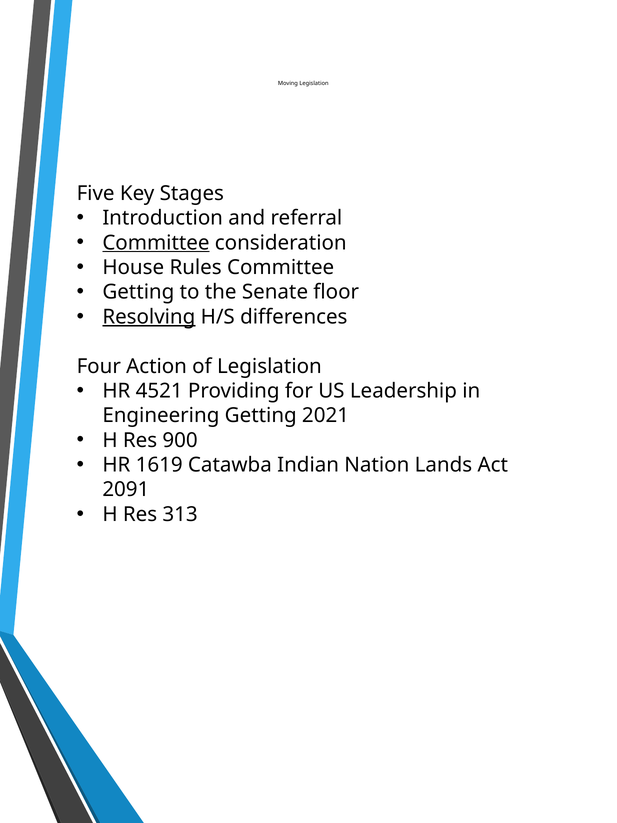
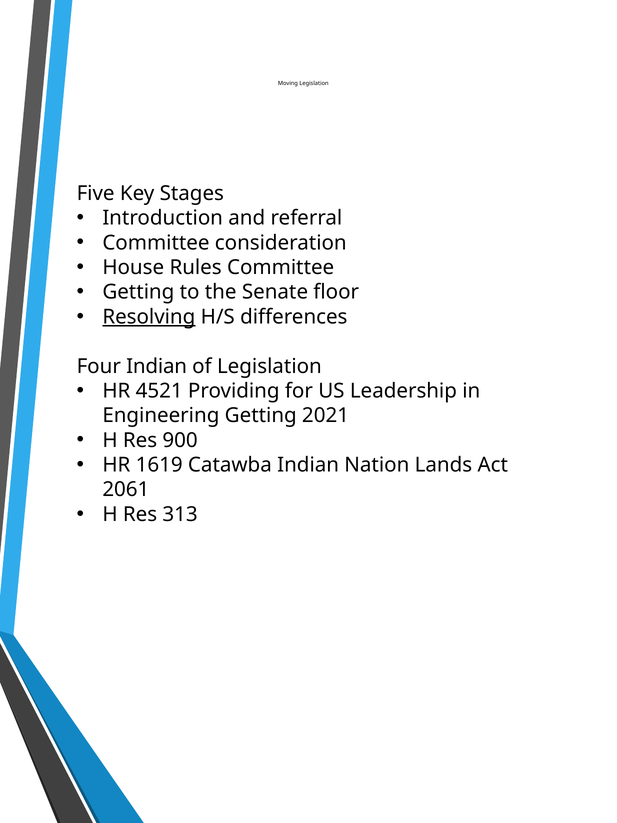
Committee at (156, 243) underline: present -> none
Four Action: Action -> Indian
2091: 2091 -> 2061
